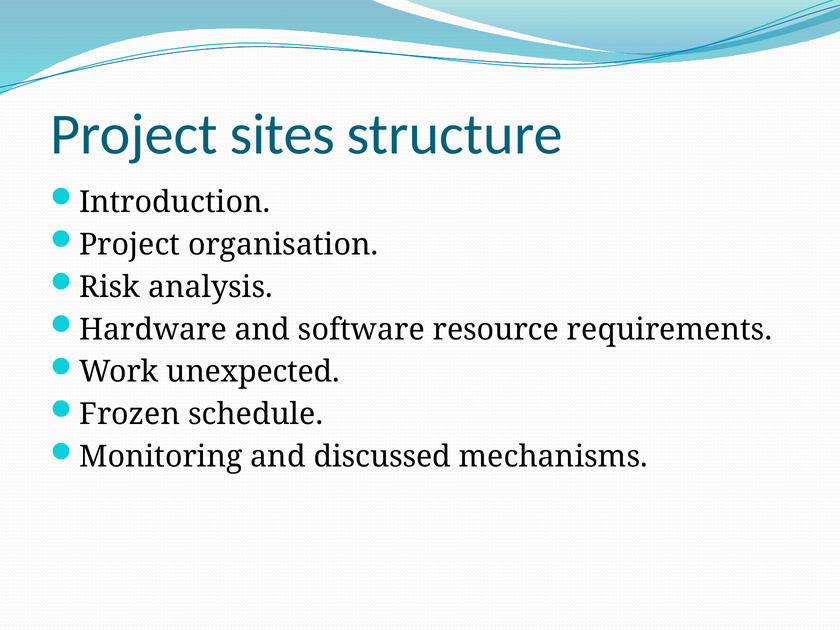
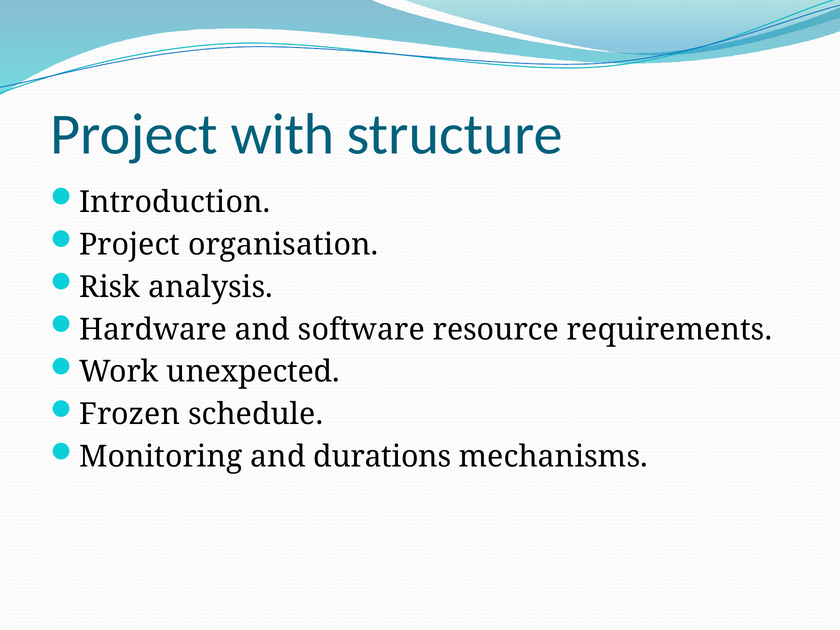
sites: sites -> with
discussed: discussed -> durations
